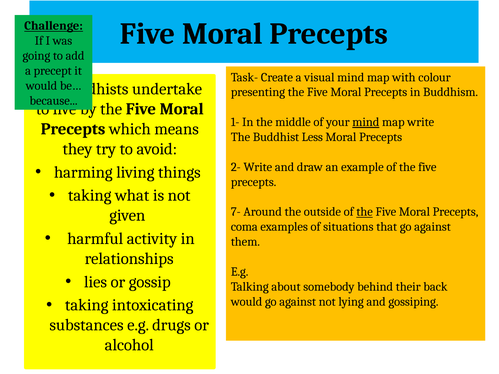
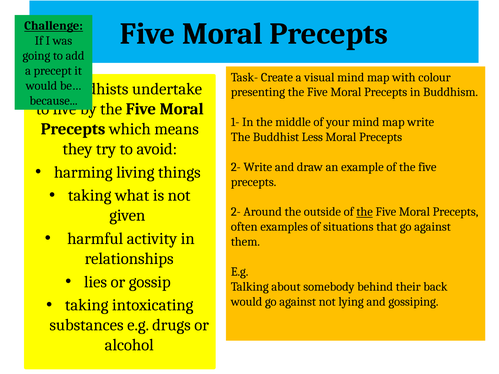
mind at (366, 122) underline: present -> none
7- at (236, 212): 7- -> 2-
coma: coma -> often
